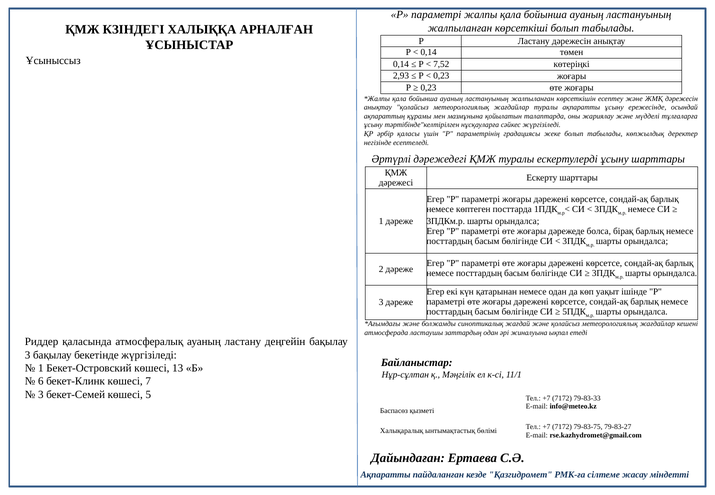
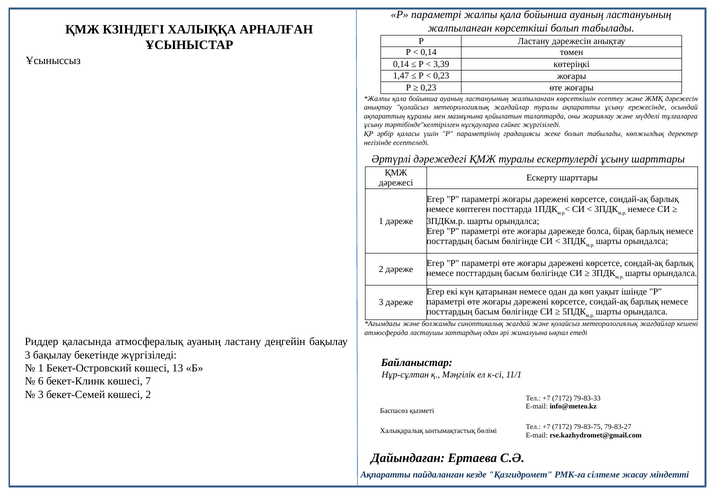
7,52: 7,52 -> 3,39
2,93: 2,93 -> 1,47
көшесі 5: 5 -> 2
